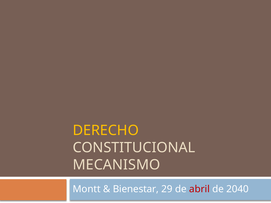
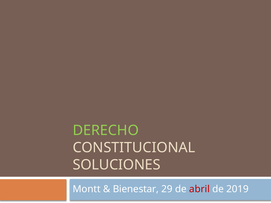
DERECHO colour: yellow -> light green
MECANISMO: MECANISMO -> SOLUCIONES
2040: 2040 -> 2019
